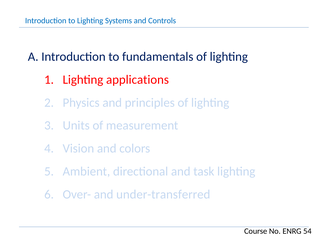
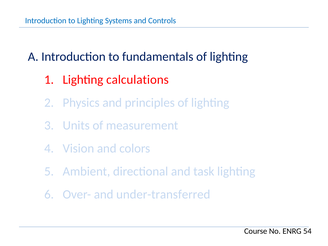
applications: applications -> calculations
